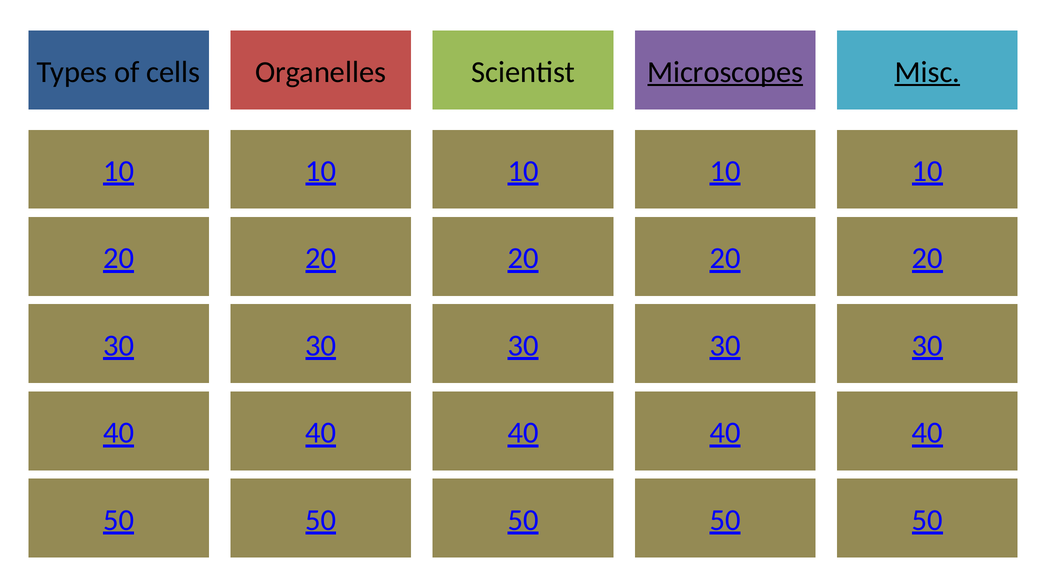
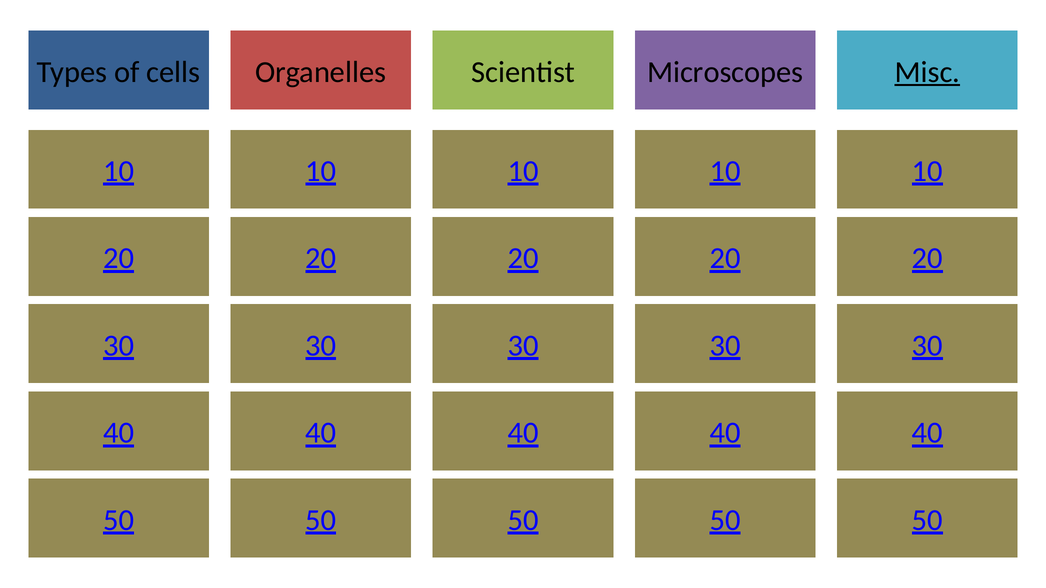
Microscopes underline: present -> none
